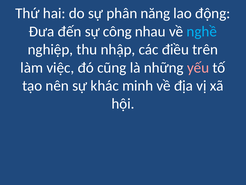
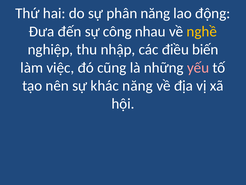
nghề colour: light blue -> yellow
trên: trên -> biến
khác minh: minh -> năng
